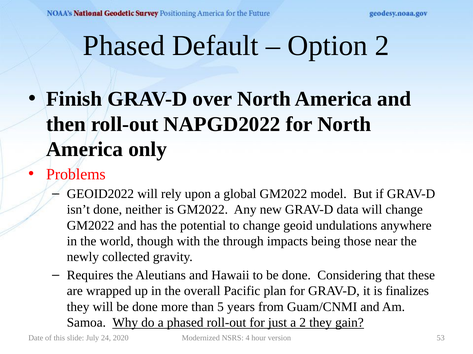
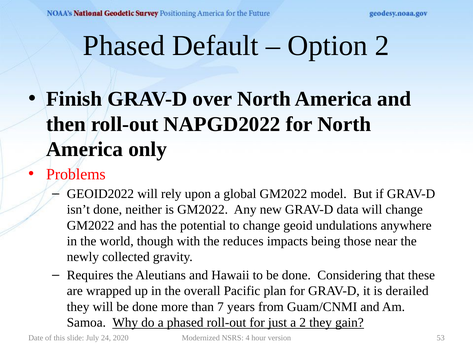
through: through -> reduces
finalizes: finalizes -> derailed
5: 5 -> 7
